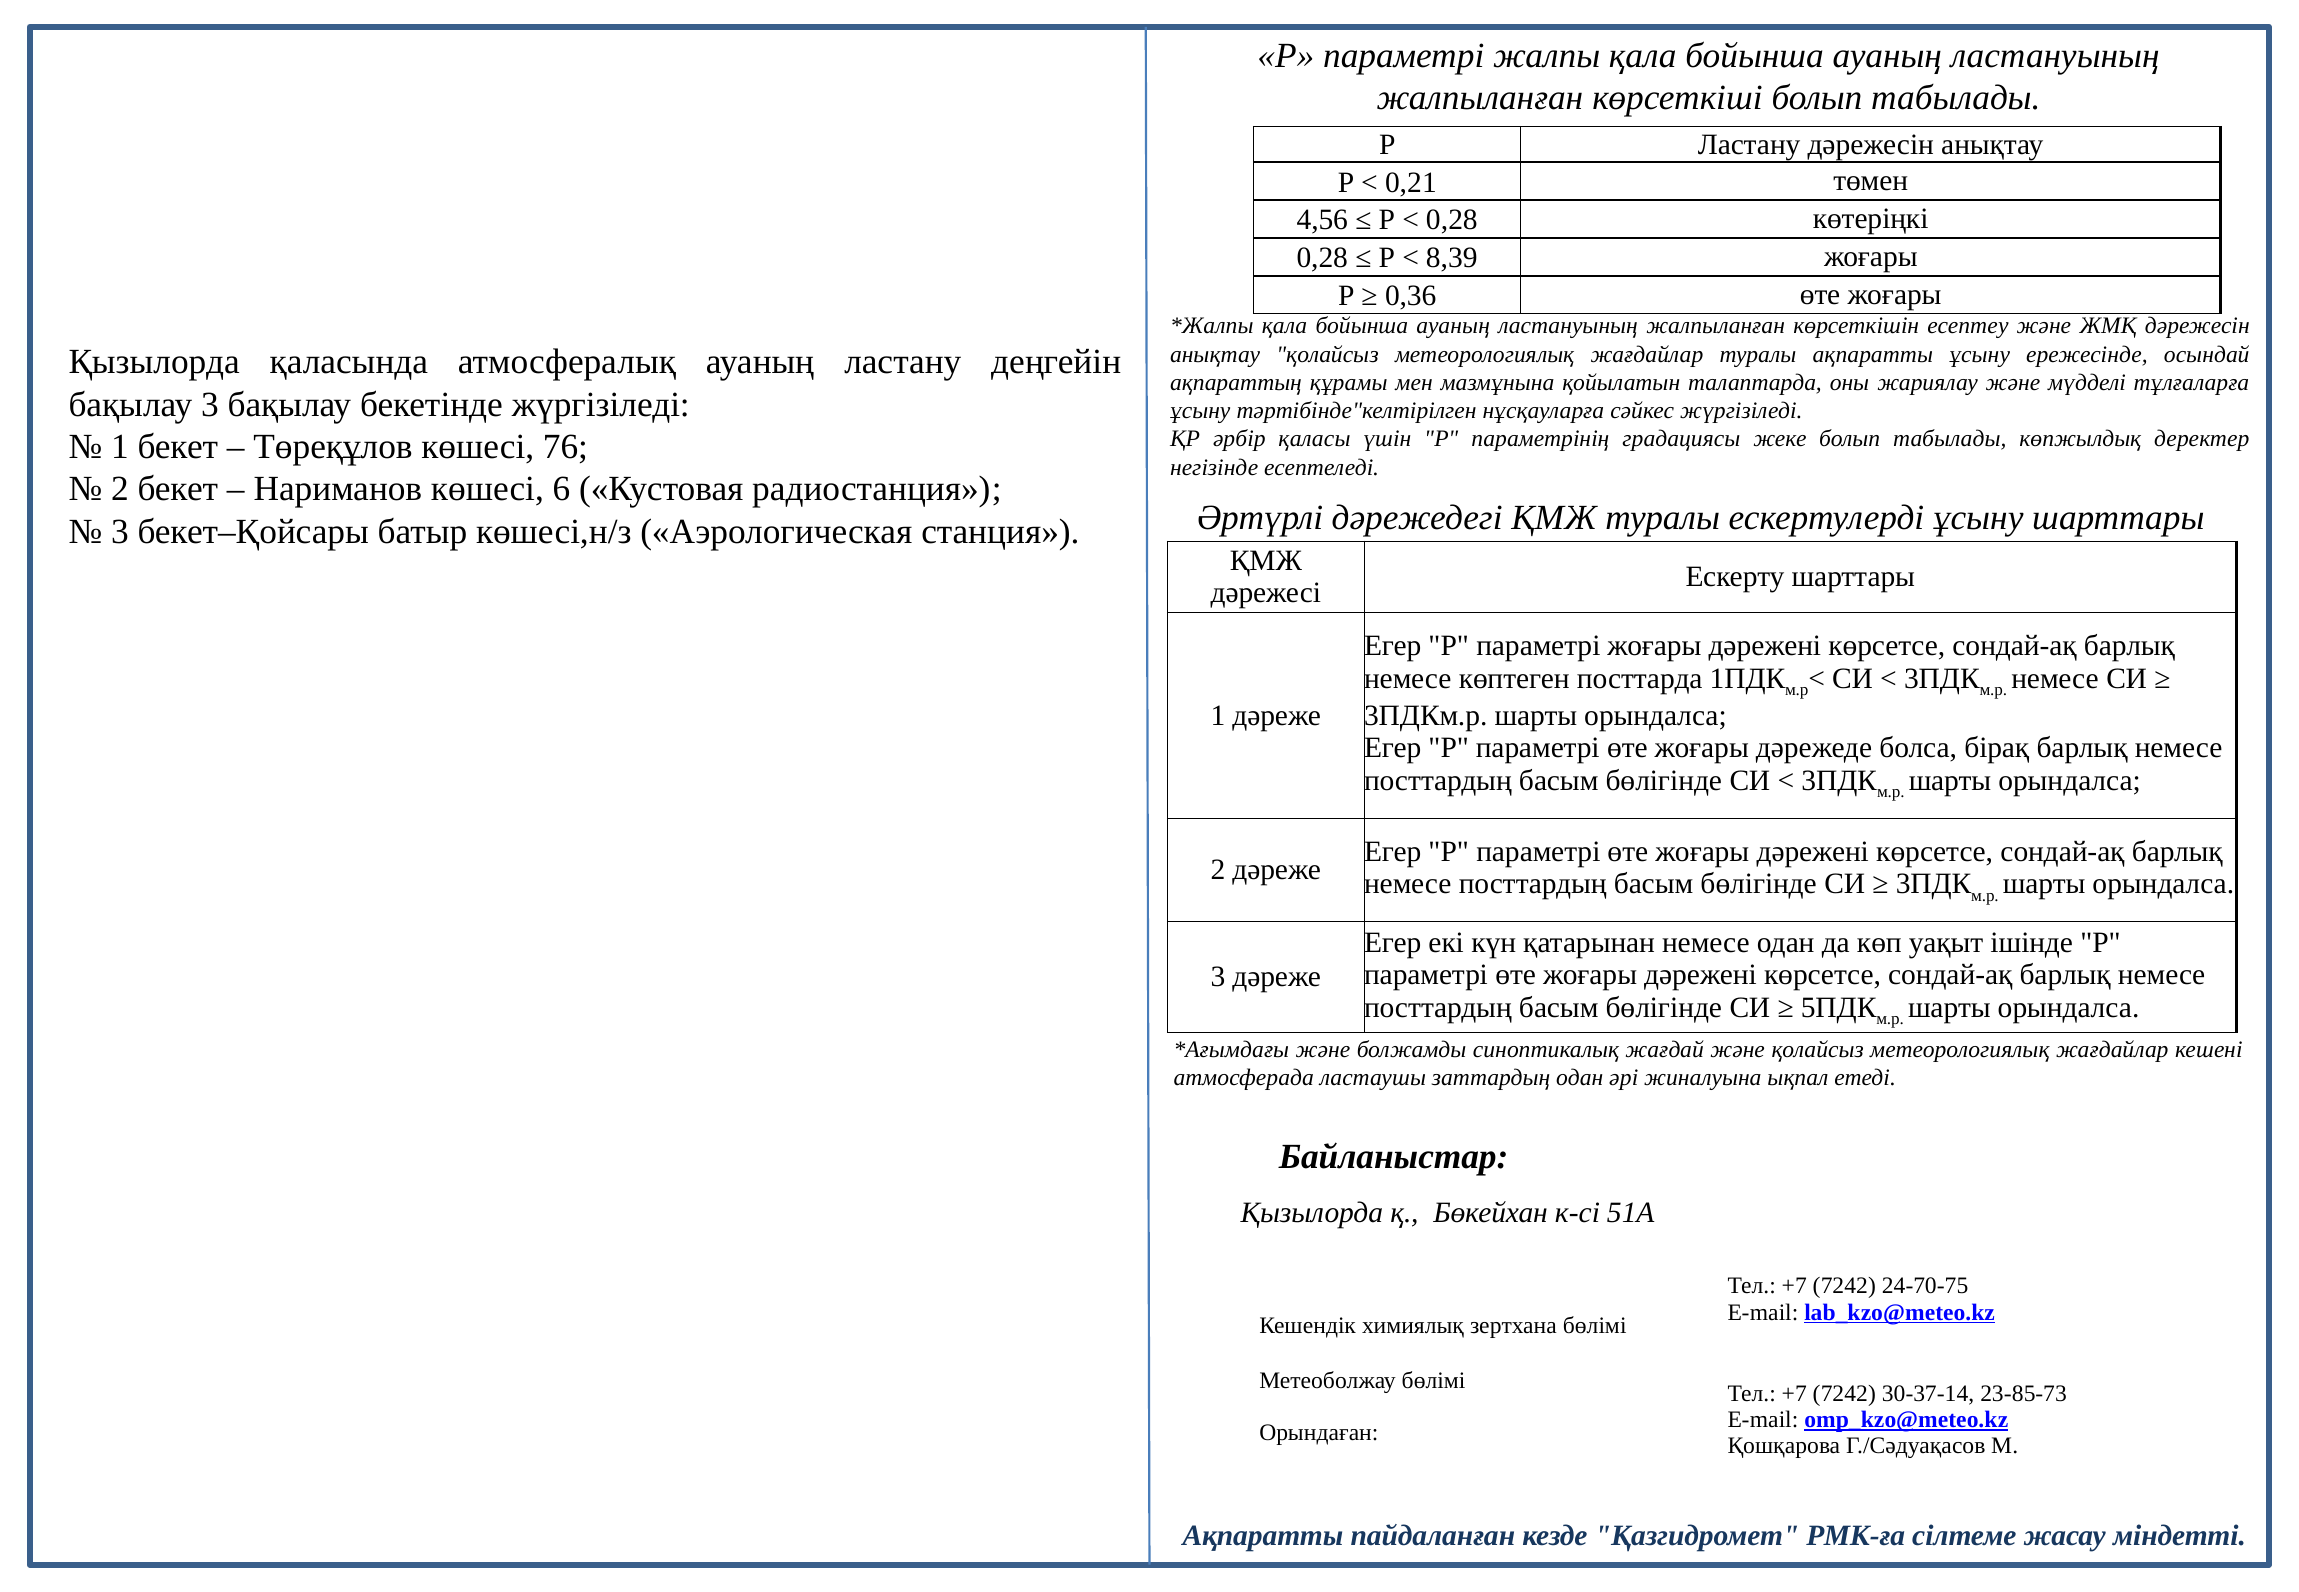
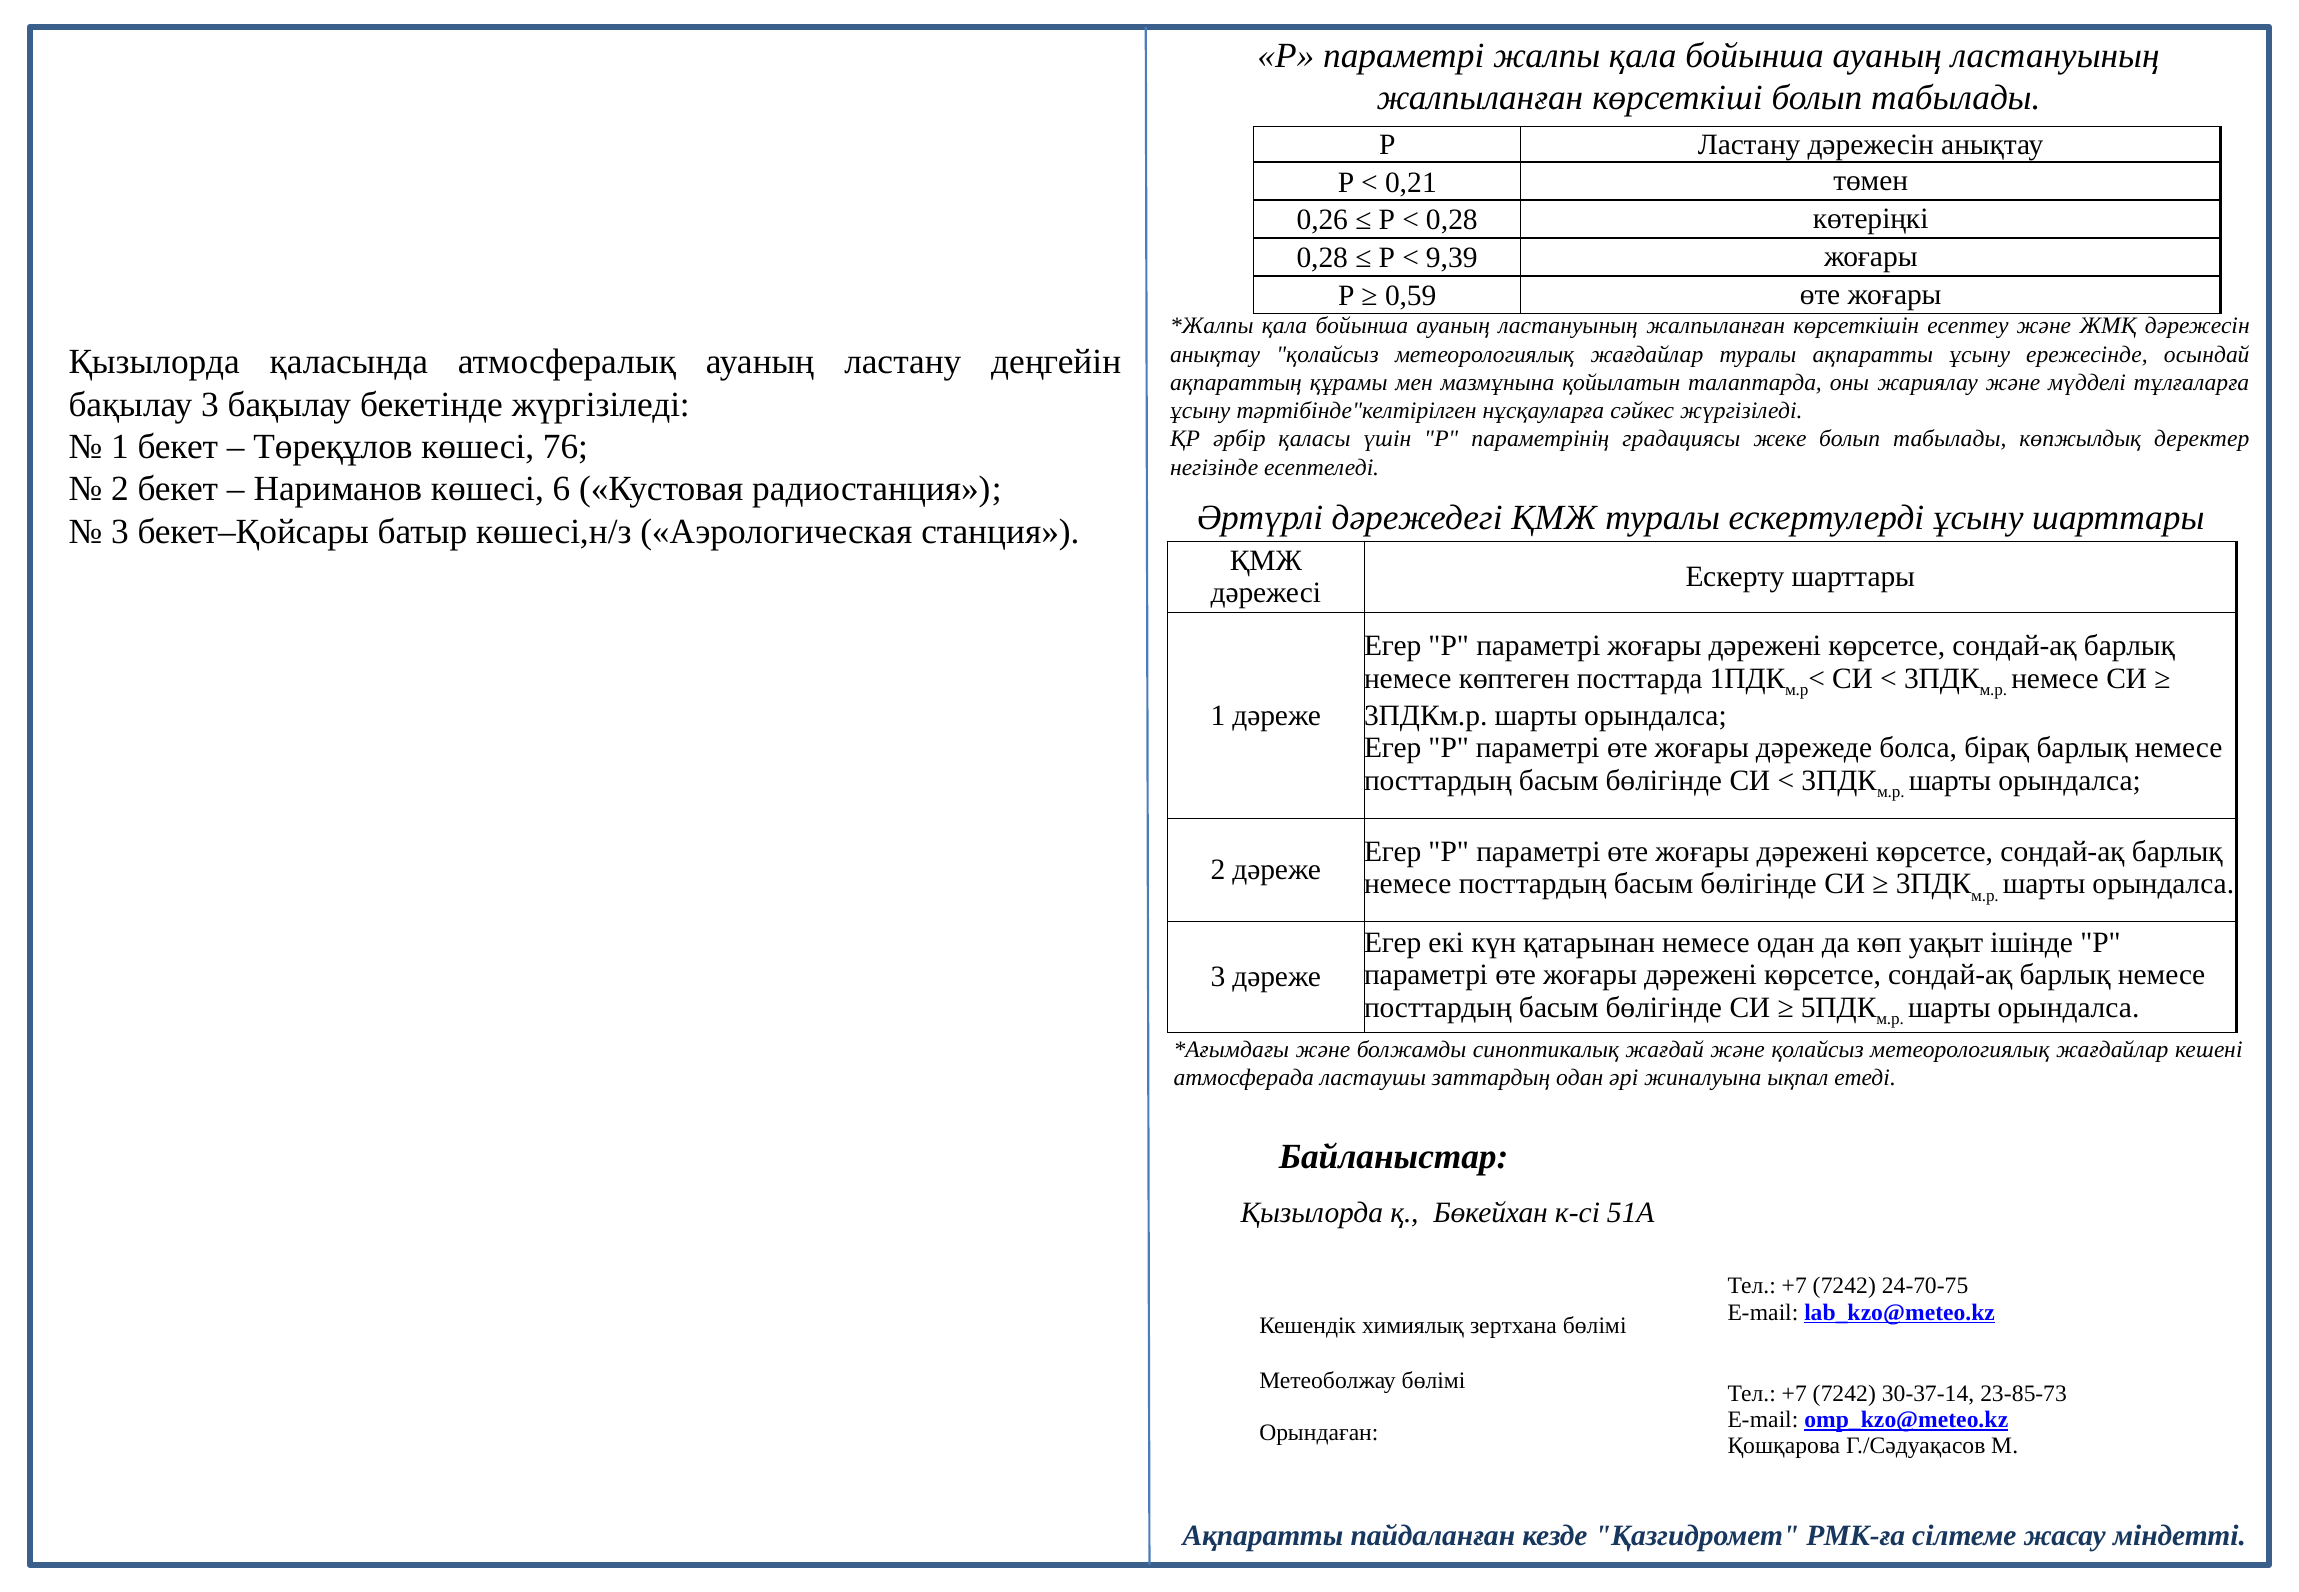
4,56: 4,56 -> 0,26
8,39: 8,39 -> 9,39
0,36: 0,36 -> 0,59
